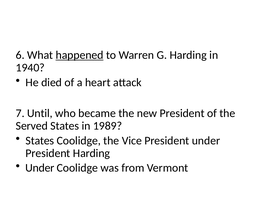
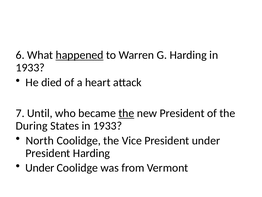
1940 at (30, 68): 1940 -> 1933
the at (126, 113) underline: none -> present
Served: Served -> During
States in 1989: 1989 -> 1933
States at (40, 140): States -> North
